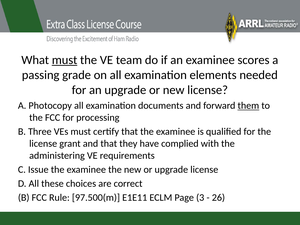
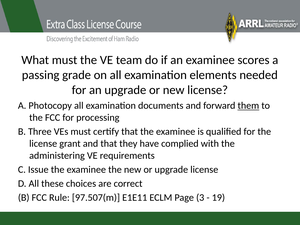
must at (65, 60) underline: present -> none
97.500(m: 97.500(m -> 97.507(m
26: 26 -> 19
